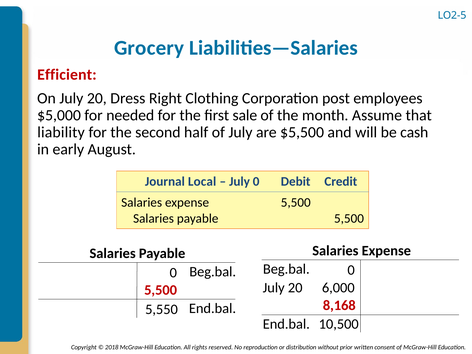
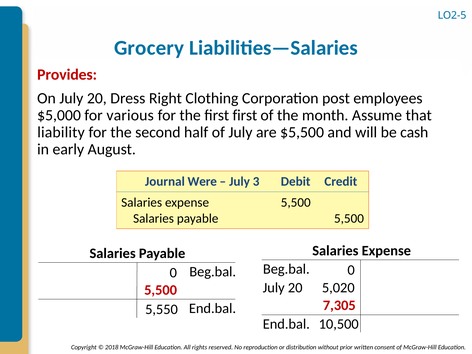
Efficient: Efficient -> Provides
needed: needed -> various
first sale: sale -> first
Local: Local -> Were
July 0: 0 -> 3
6,000: 6,000 -> 5,020
8,168: 8,168 -> 7,305
